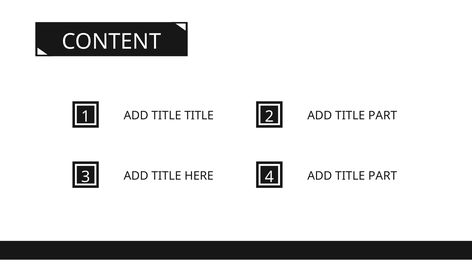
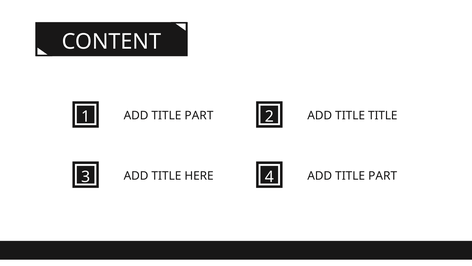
1 ADD TITLE TITLE: TITLE -> PART
2 ADD TITLE PART: PART -> TITLE
